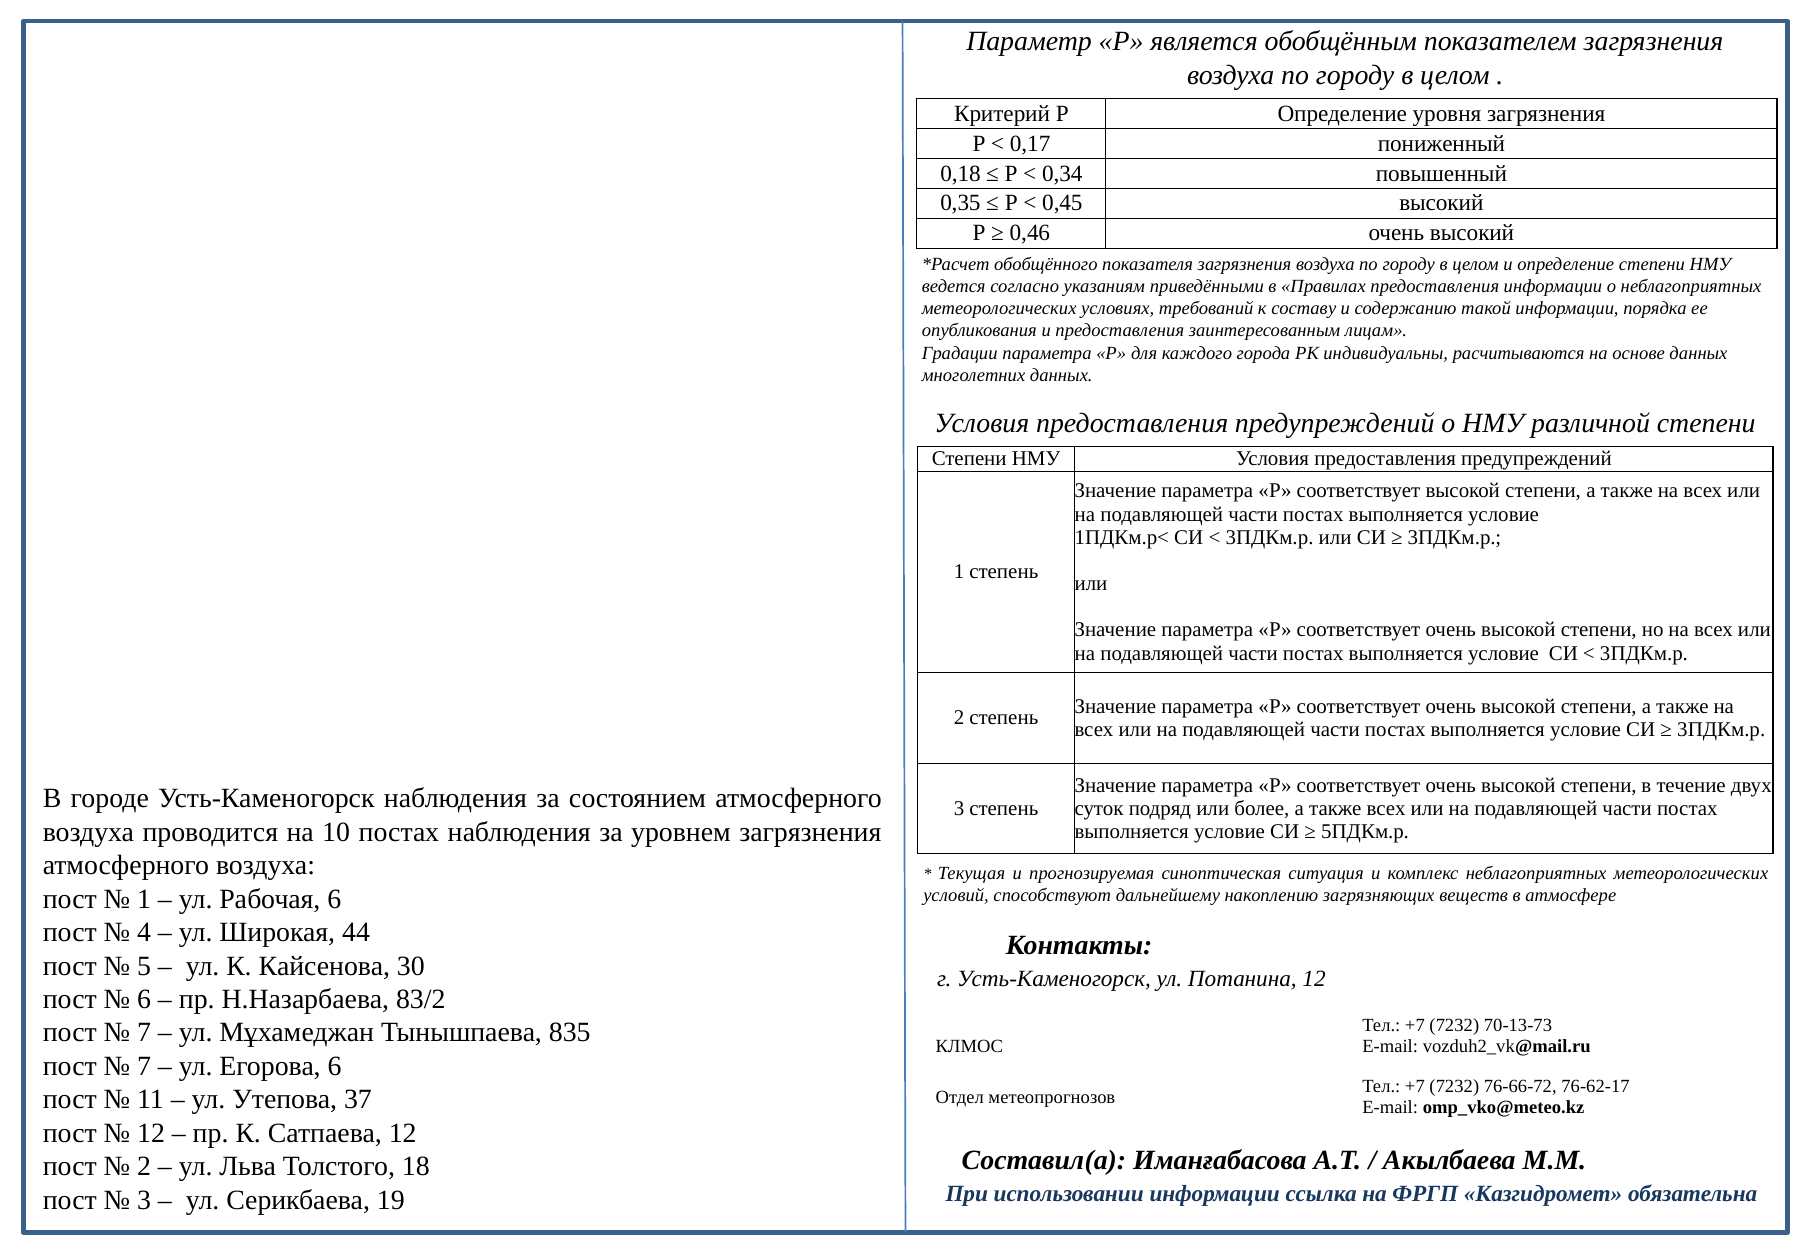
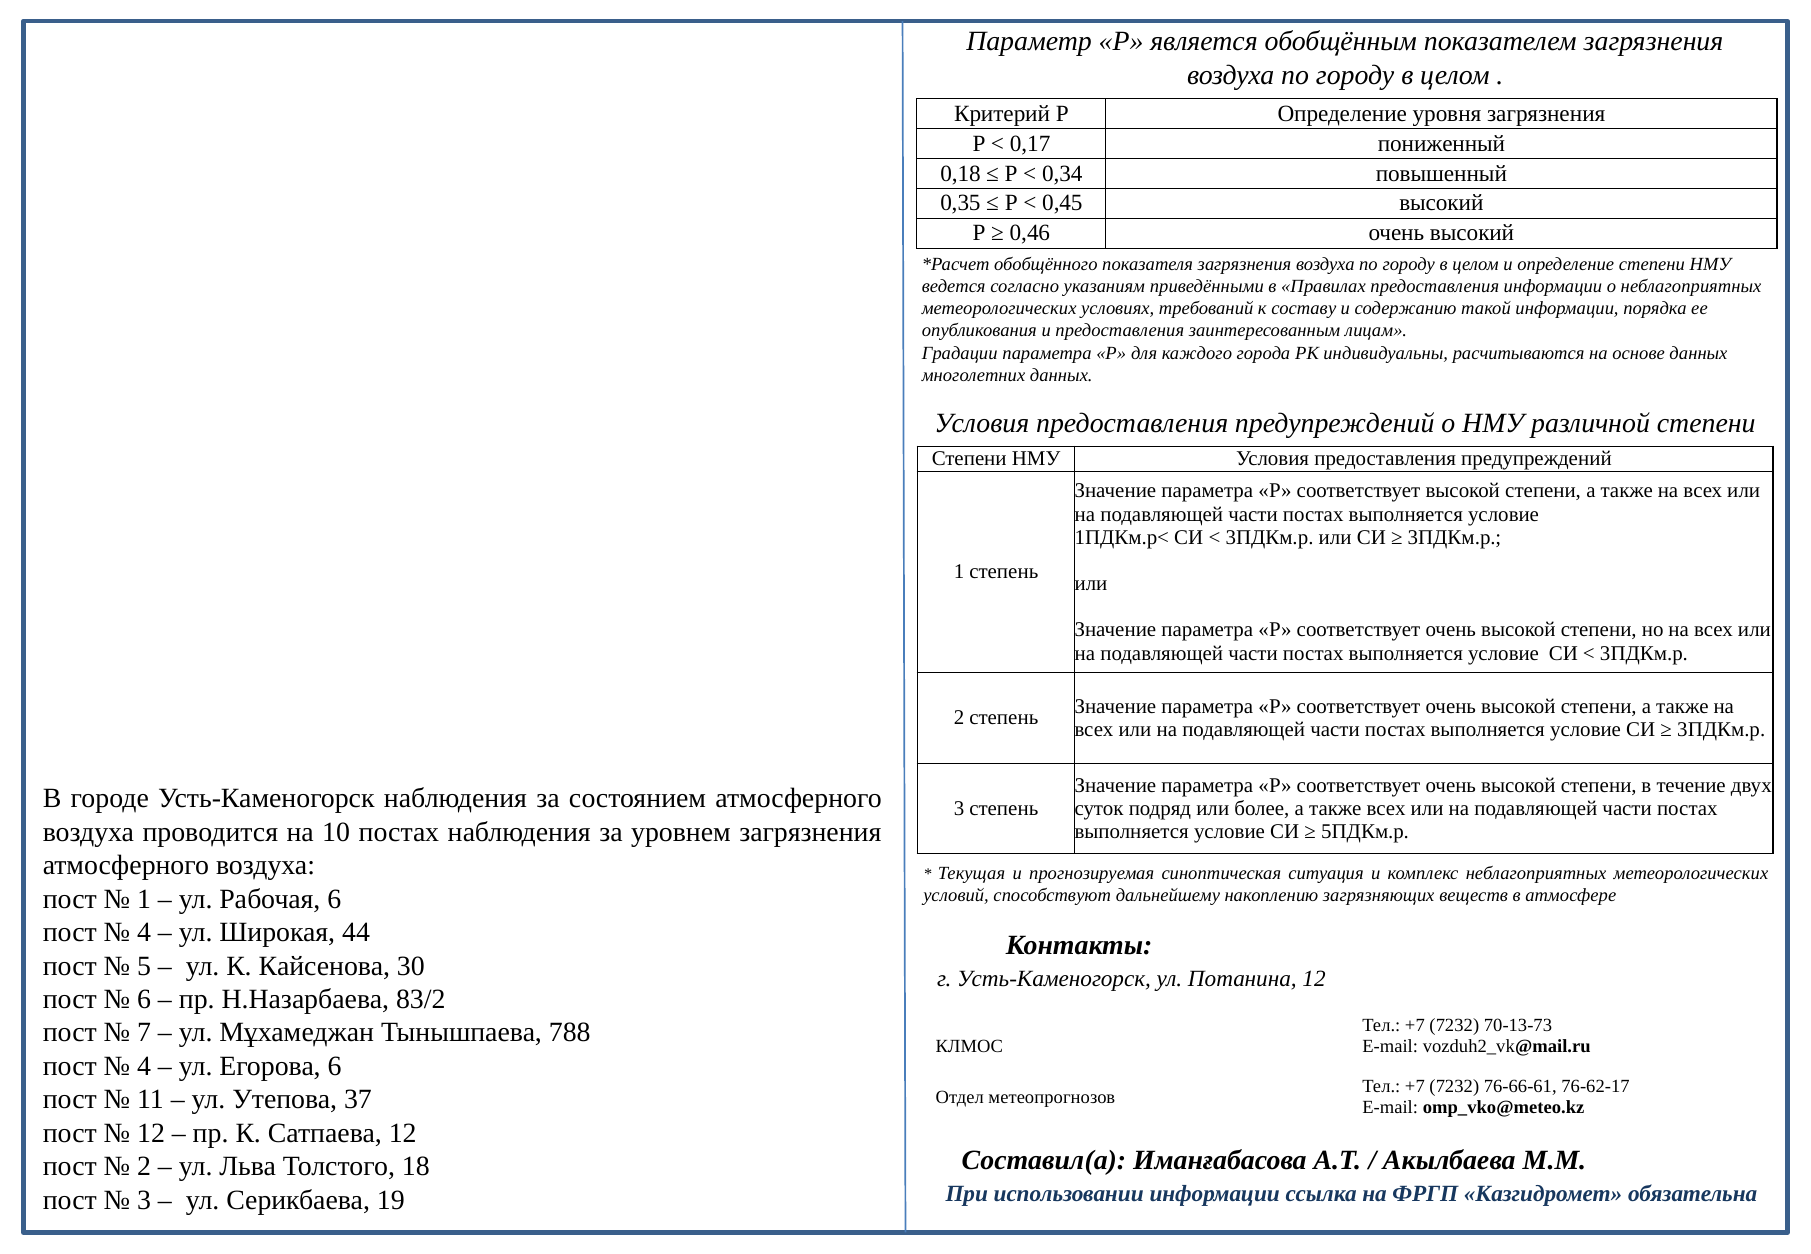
835: 835 -> 788
7 at (144, 1066): 7 -> 4
76-66-72: 76-66-72 -> 76-66-61
